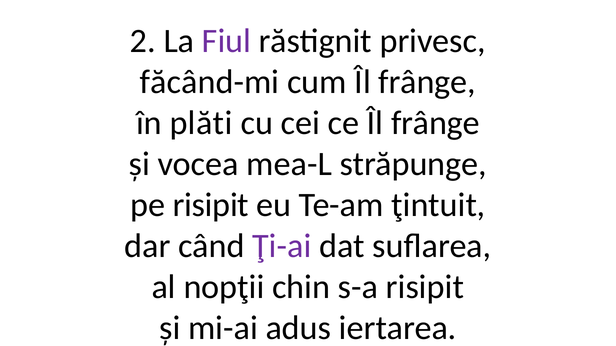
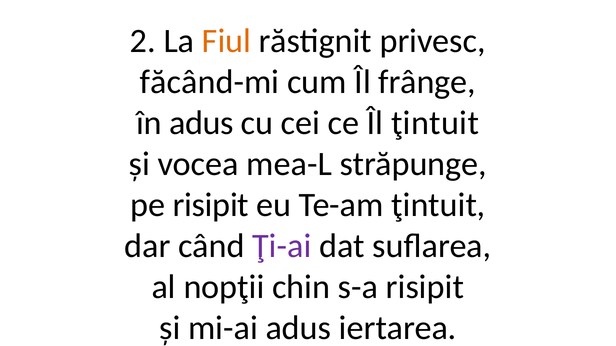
Fiul colour: purple -> orange
în plăti: plăti -> adus
ce Îl frânge: frânge -> ţintuit
